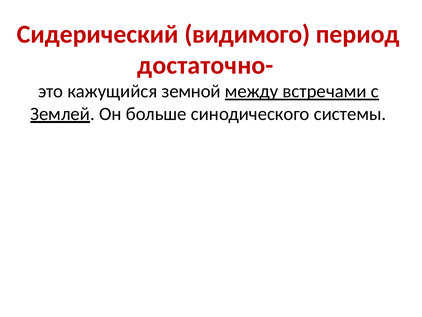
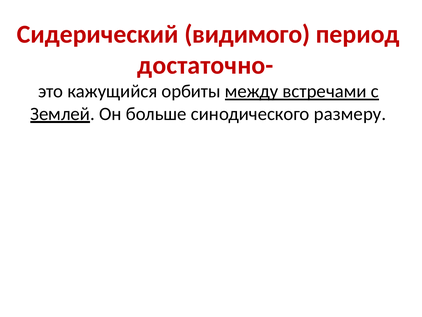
земной: земной -> орбиты
системы: системы -> размеру
